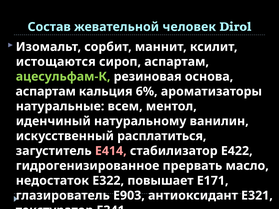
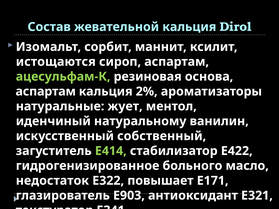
жевательной человек: человек -> кальция
6%: 6% -> 2%
всем: всем -> жует
расплатиться: расплатиться -> собственный
E414 colour: pink -> light green
прервать: прервать -> больного
